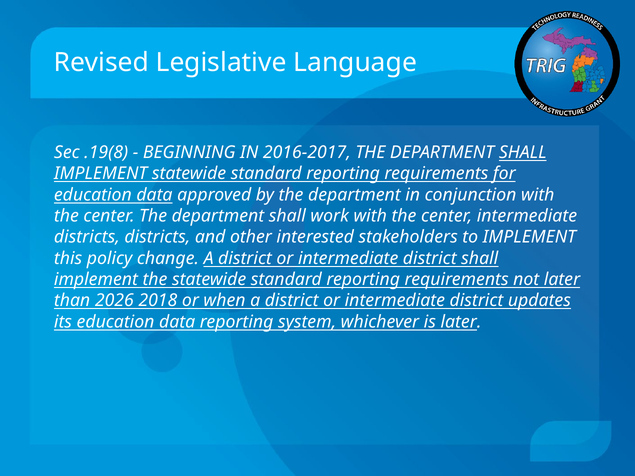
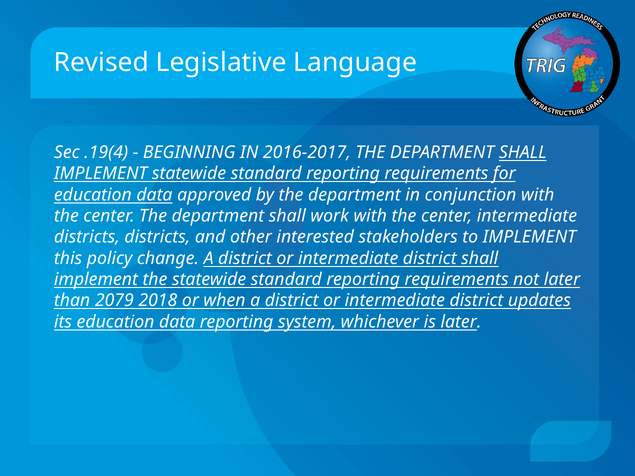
.19(8: .19(8 -> .19(4
2026: 2026 -> 2079
